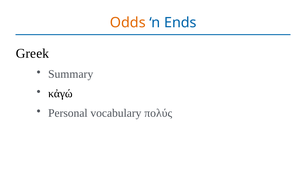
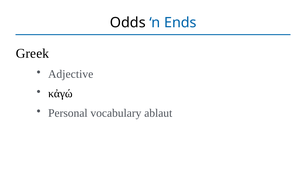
Odds colour: orange -> black
Summary: Summary -> Adjective
πολύς: πολύς -> ablaut
